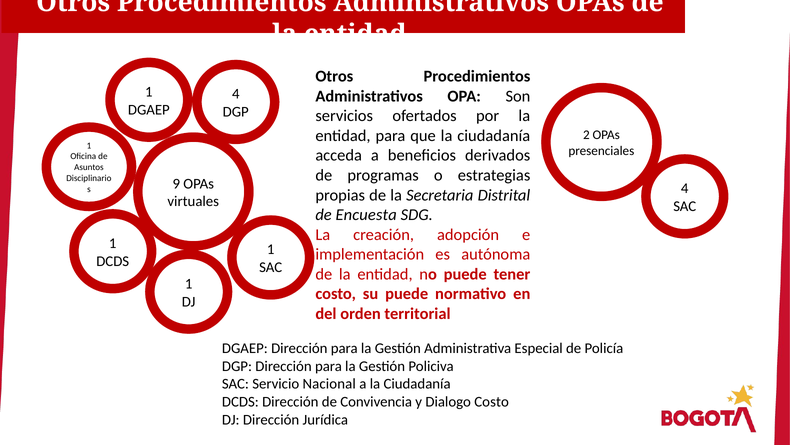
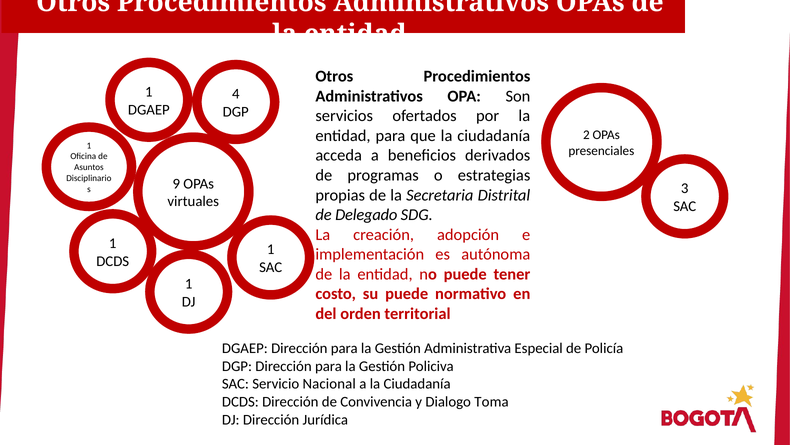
4 at (685, 188): 4 -> 3
Encuesta: Encuesta -> Delegado
Dialogo Costo: Costo -> Toma
